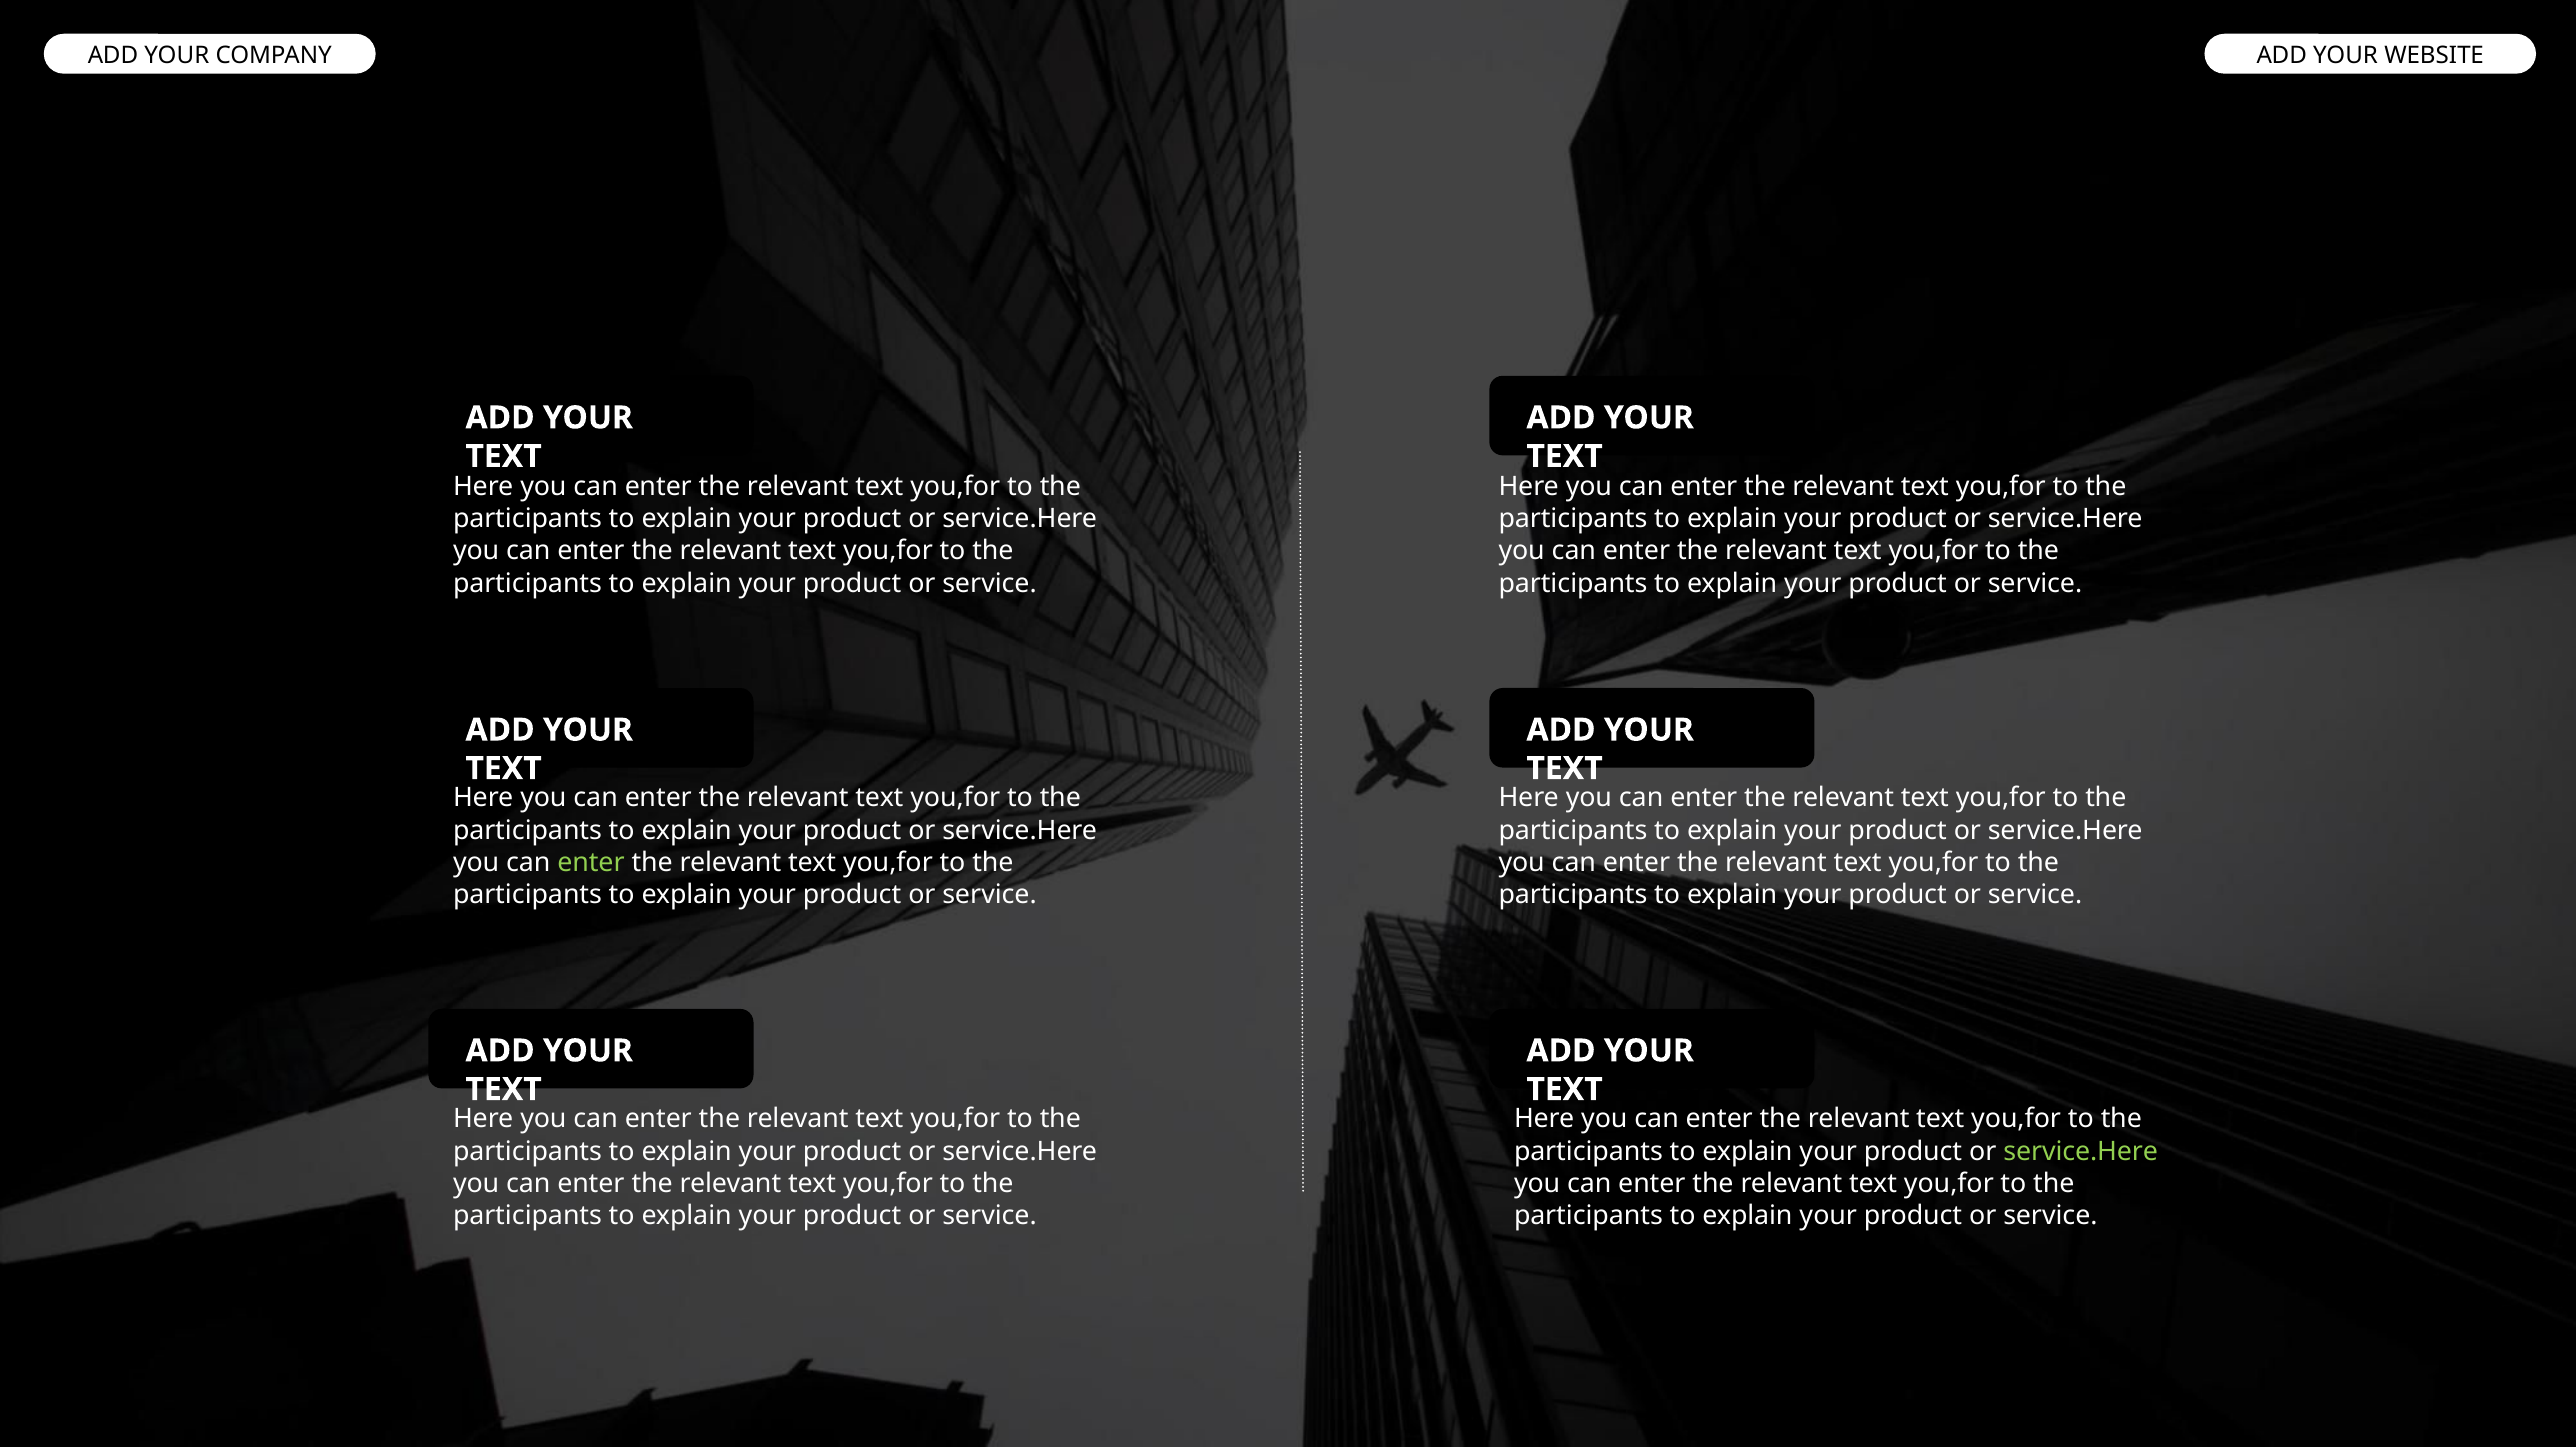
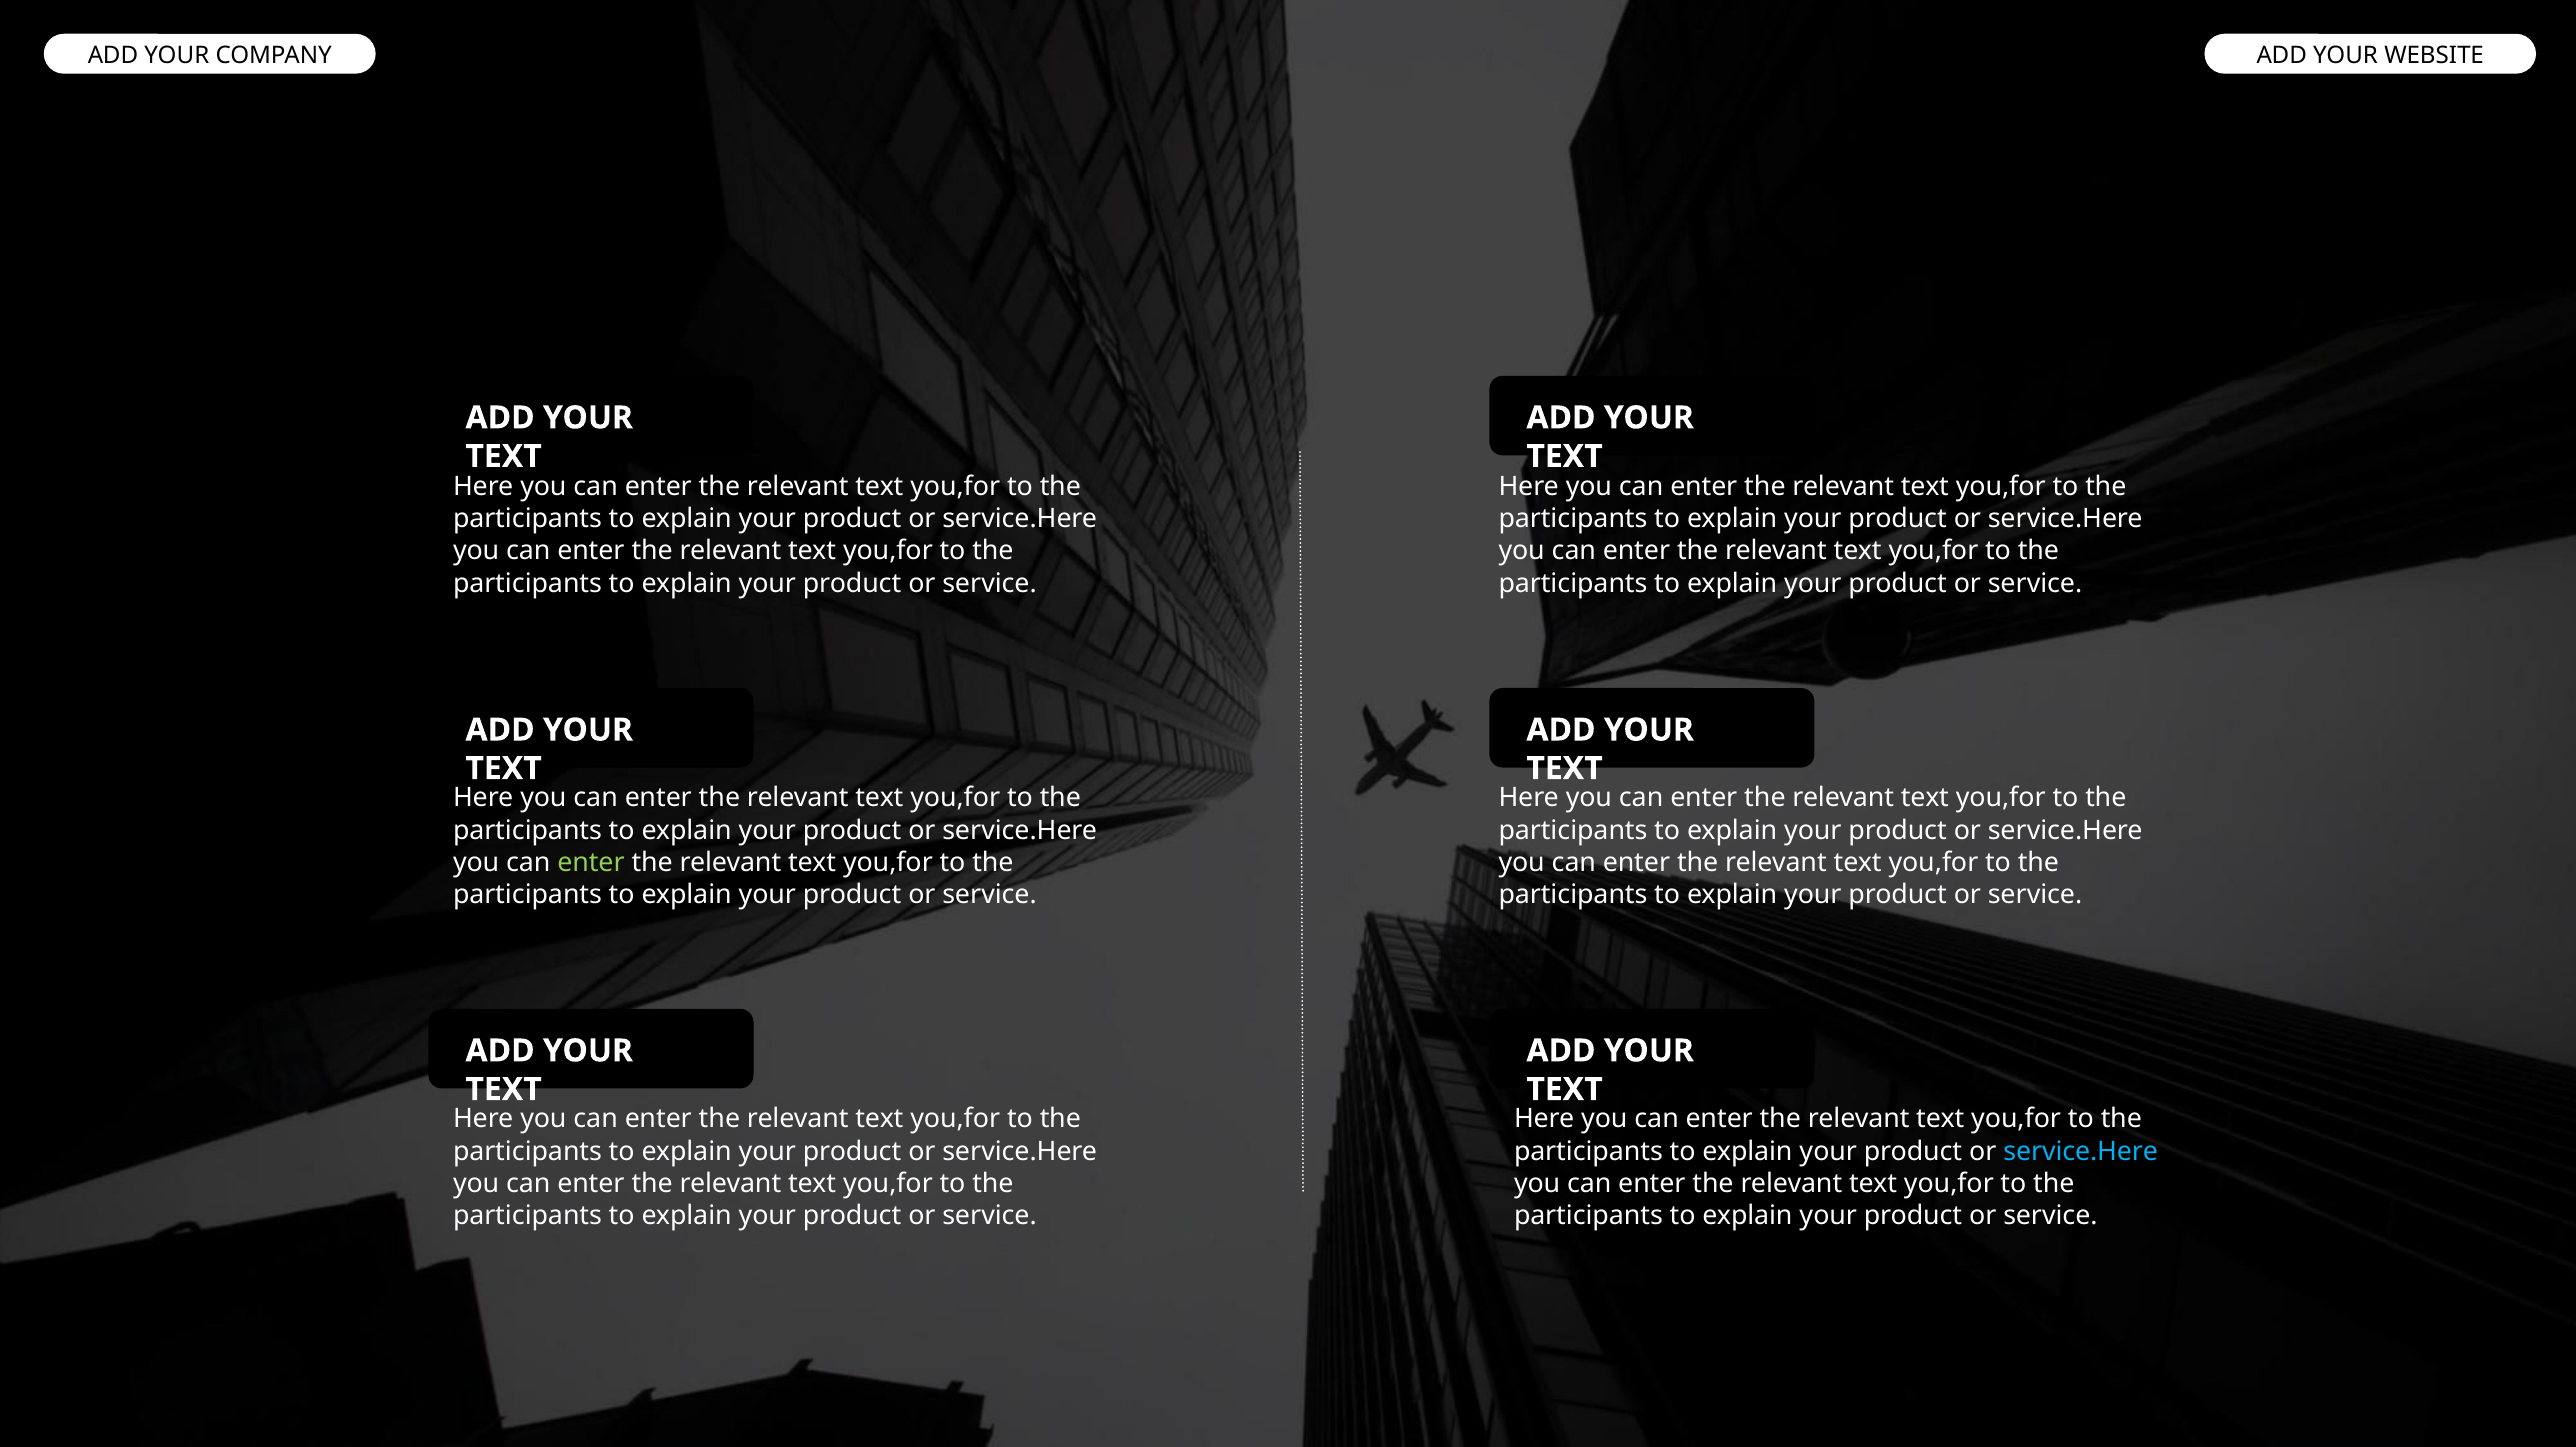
service.Here at (2081, 1151) colour: light green -> light blue
